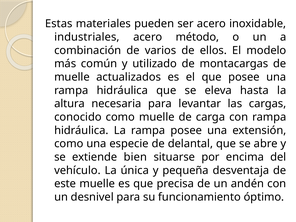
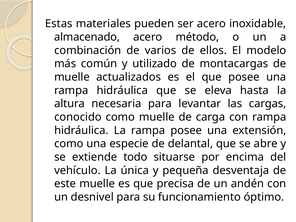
industriales: industriales -> almacenado
bien: bien -> todo
